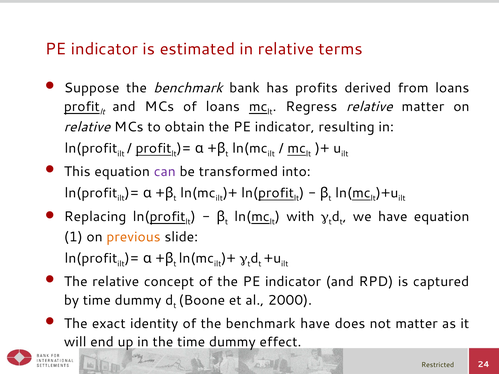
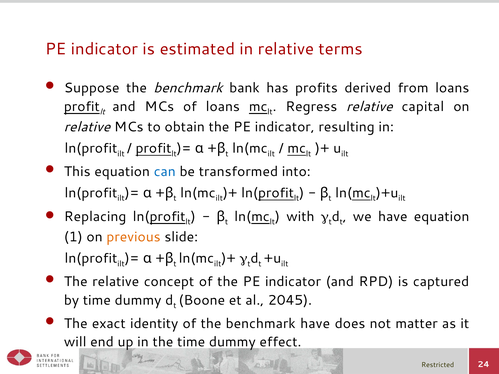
relative matter: matter -> capital
can colour: purple -> blue
2000: 2000 -> 2045
